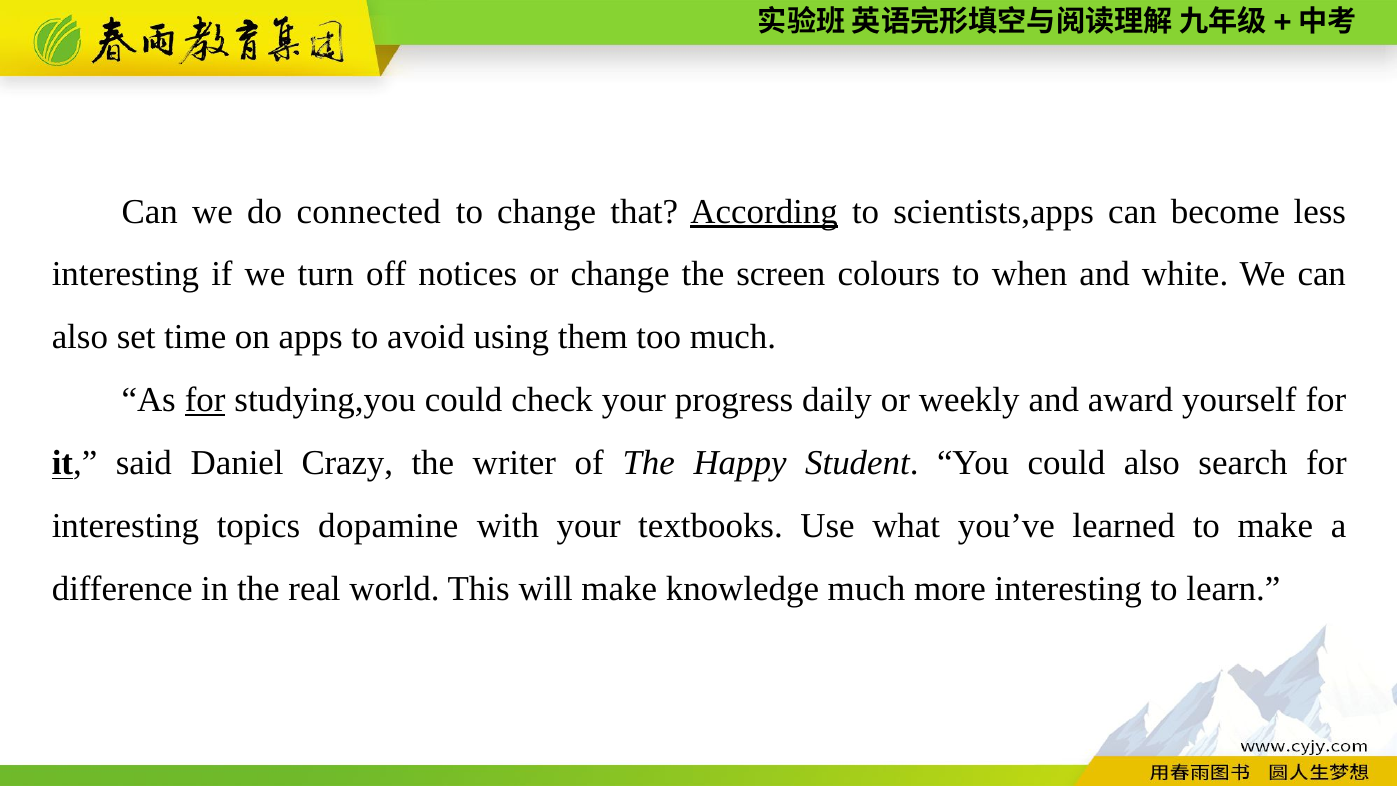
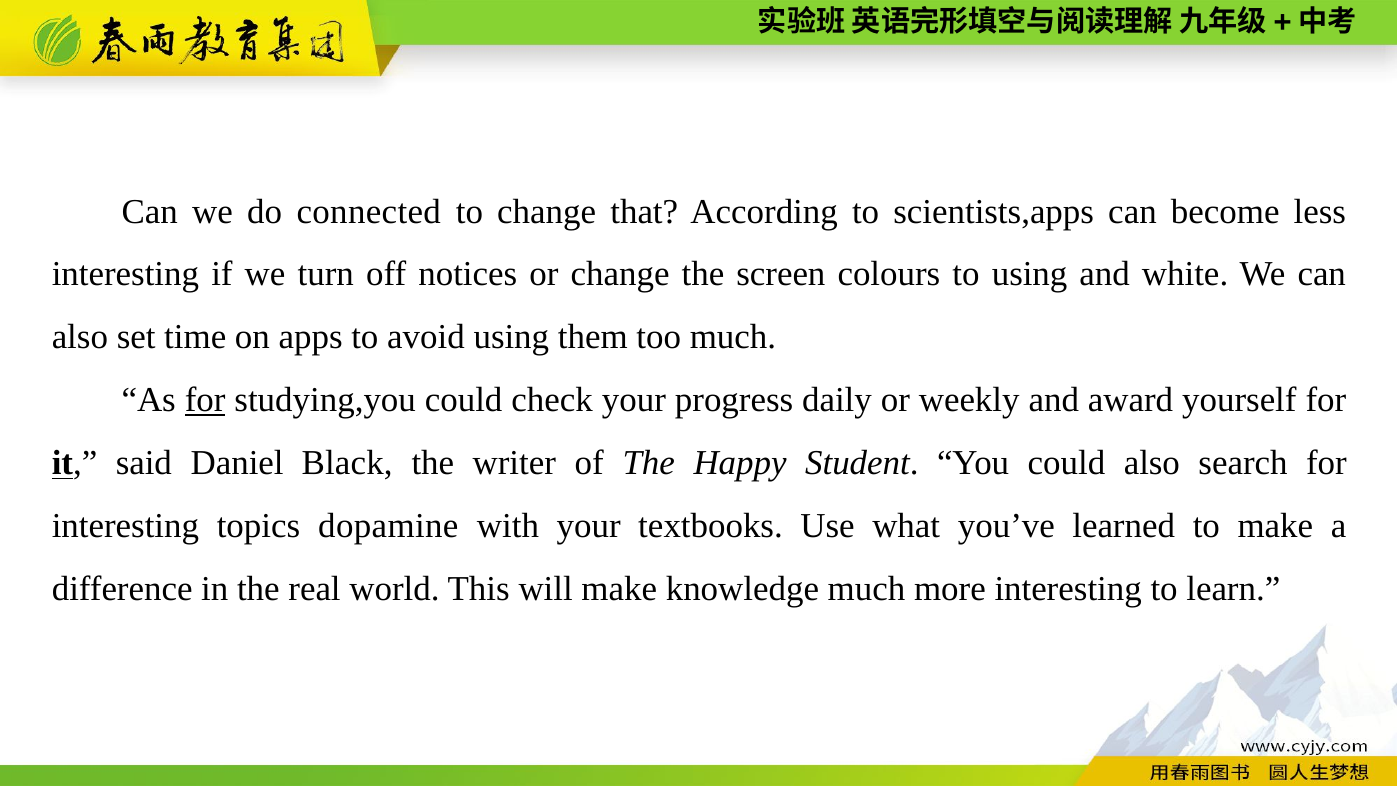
According underline: present -> none
to when: when -> using
Crazy: Crazy -> Black
